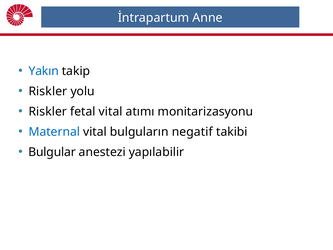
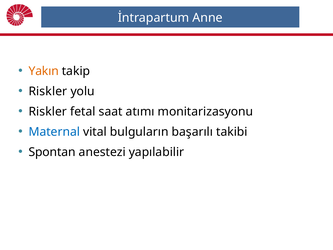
Yakın colour: blue -> orange
fetal vital: vital -> saat
negatif: negatif -> başarılı
Bulgular: Bulgular -> Spontan
